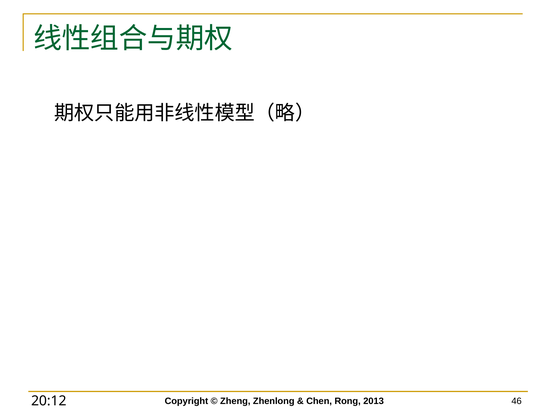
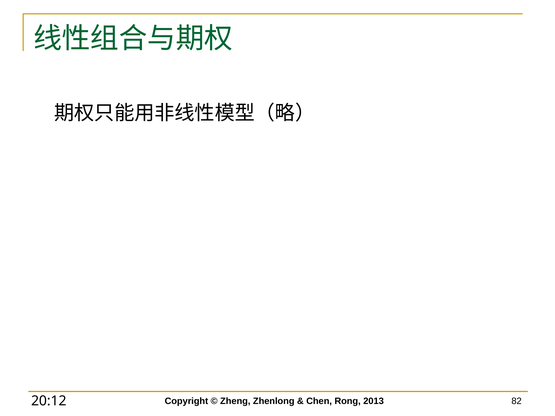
46: 46 -> 82
